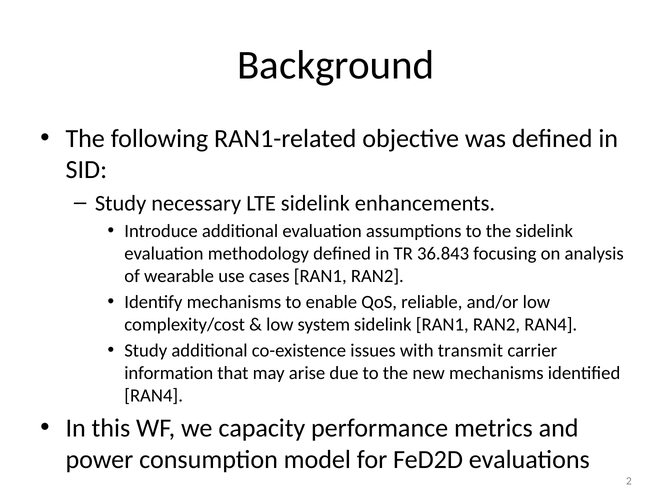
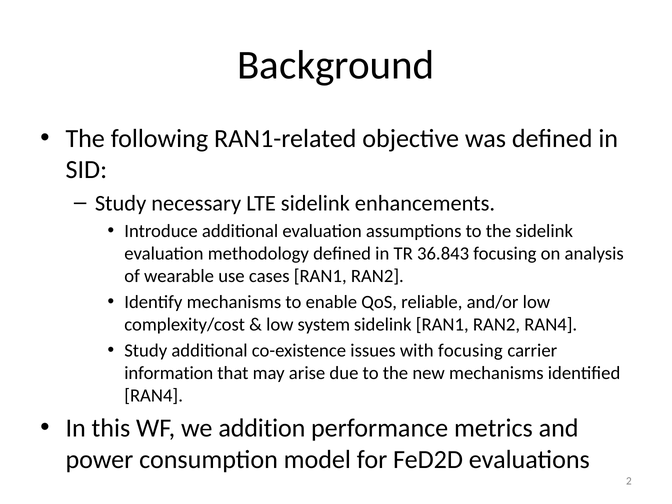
with transmit: transmit -> focusing
capacity: capacity -> addition
